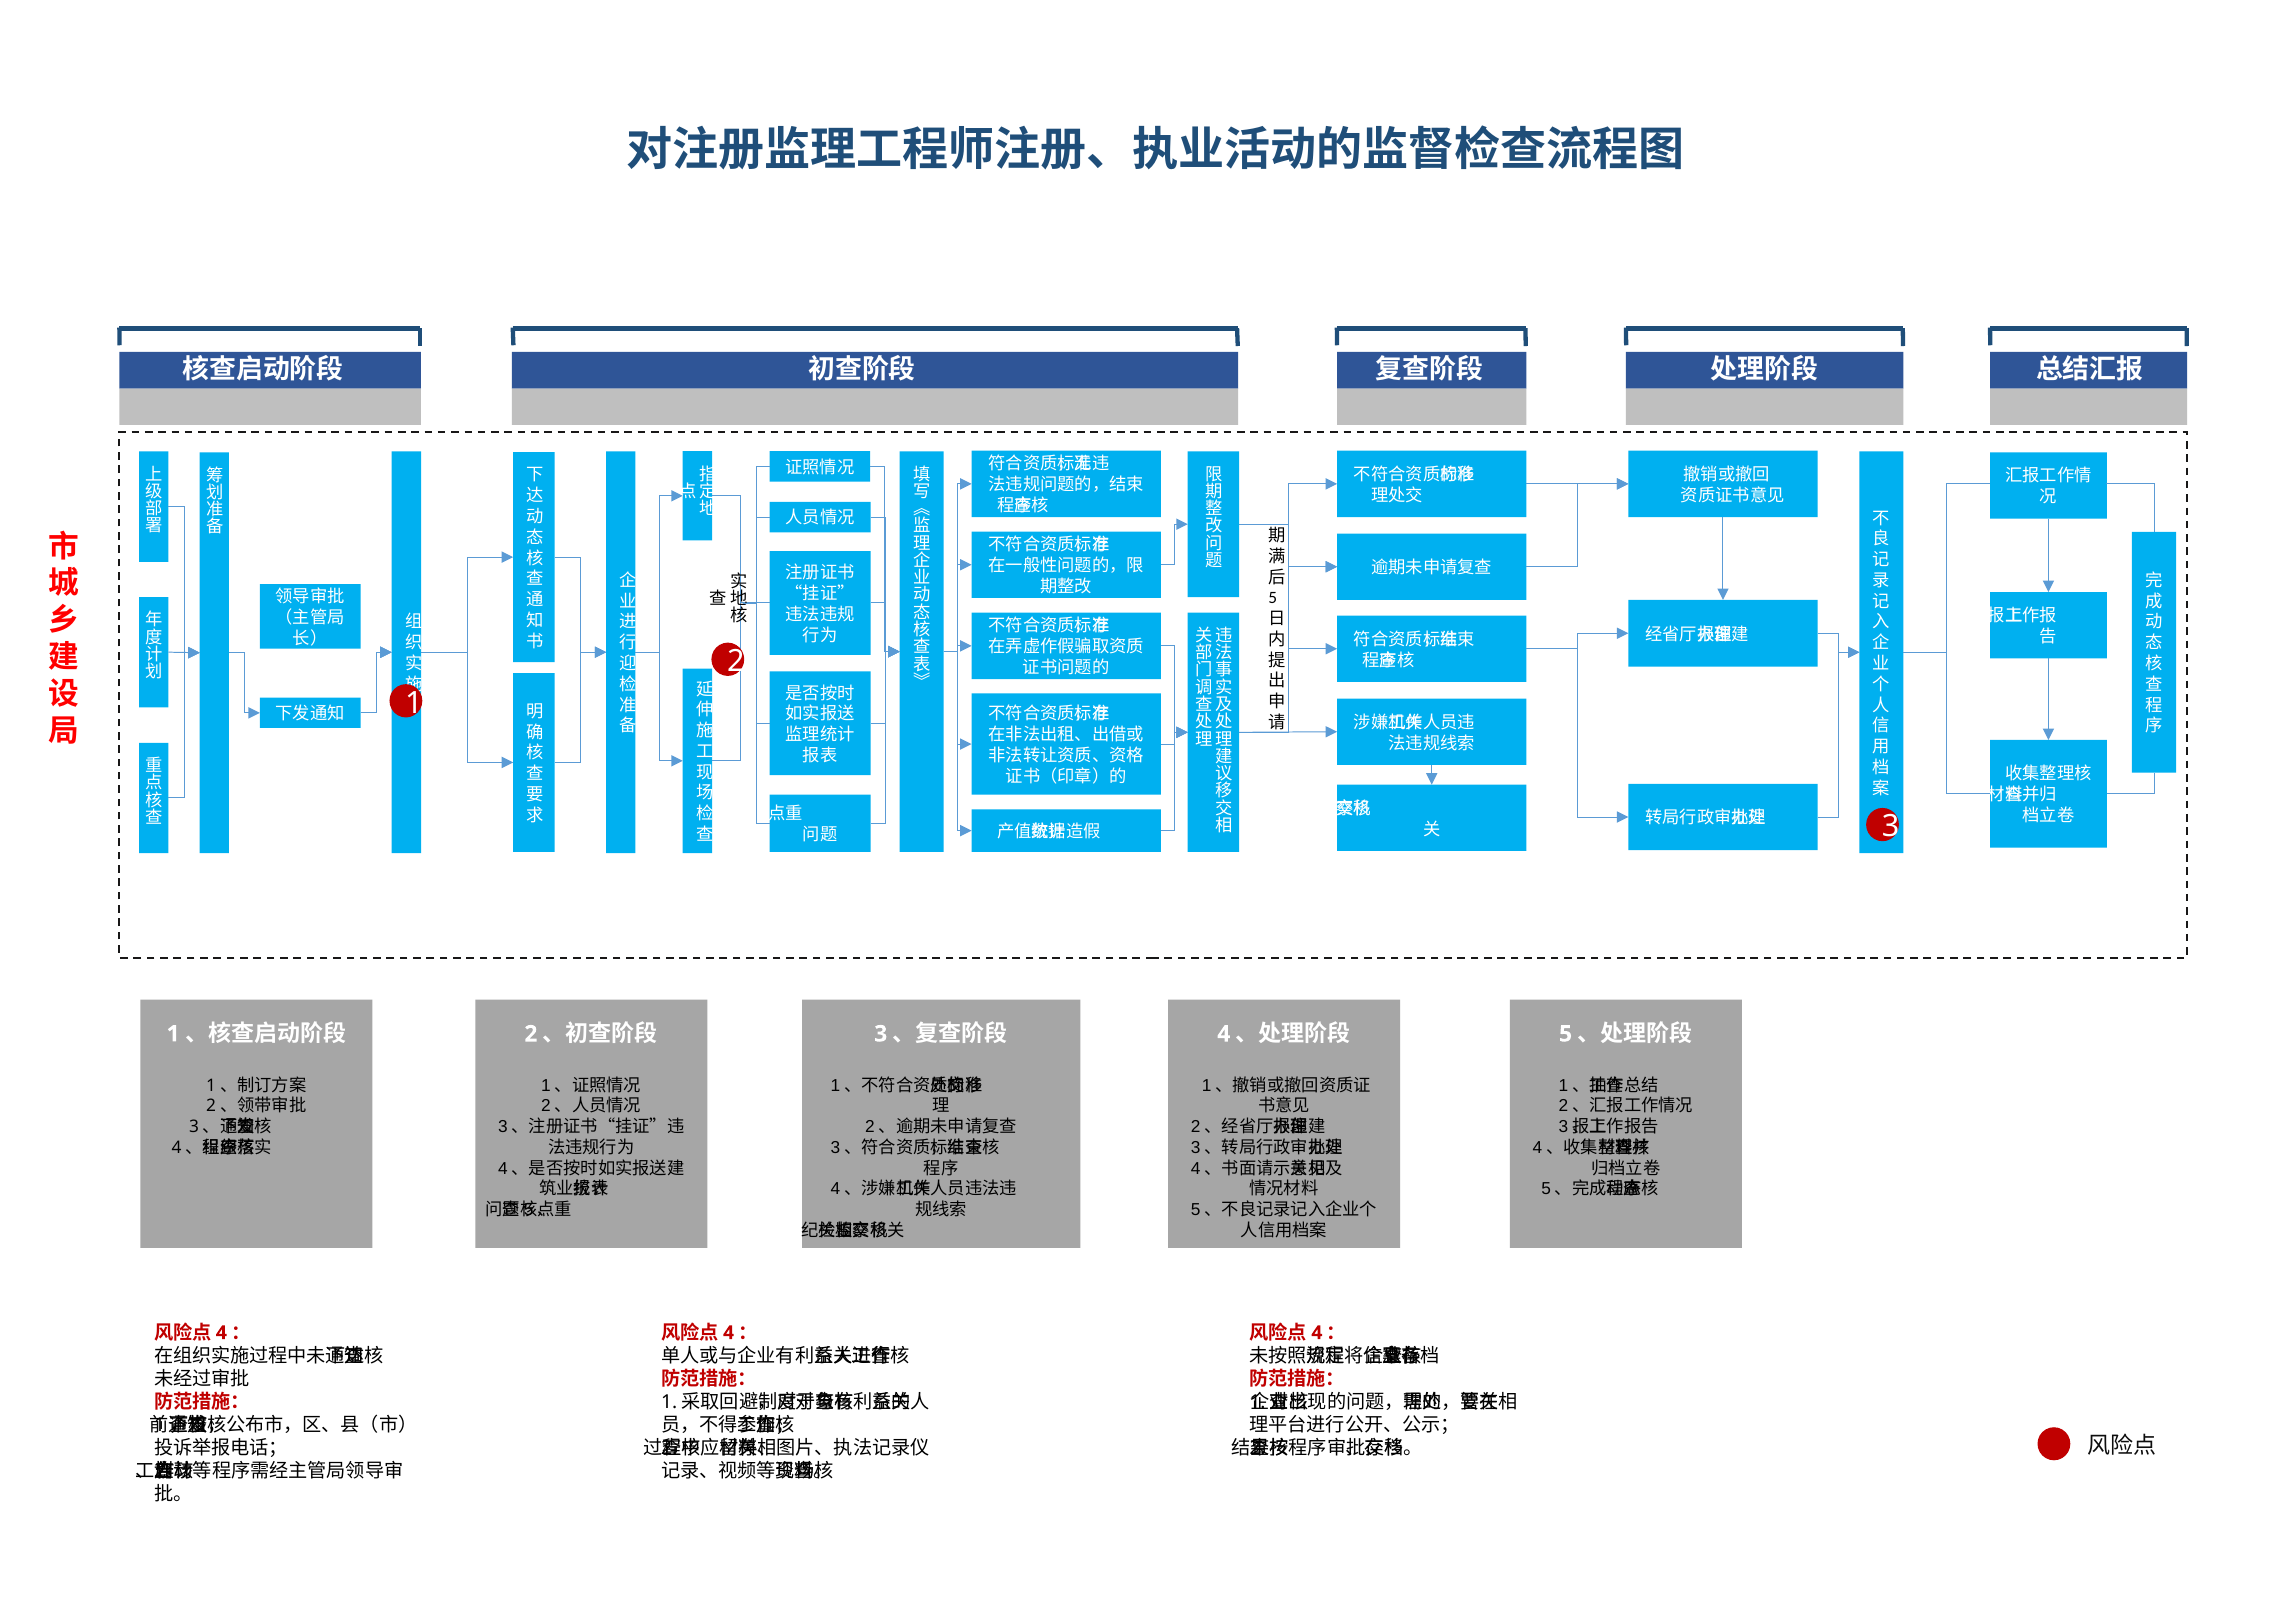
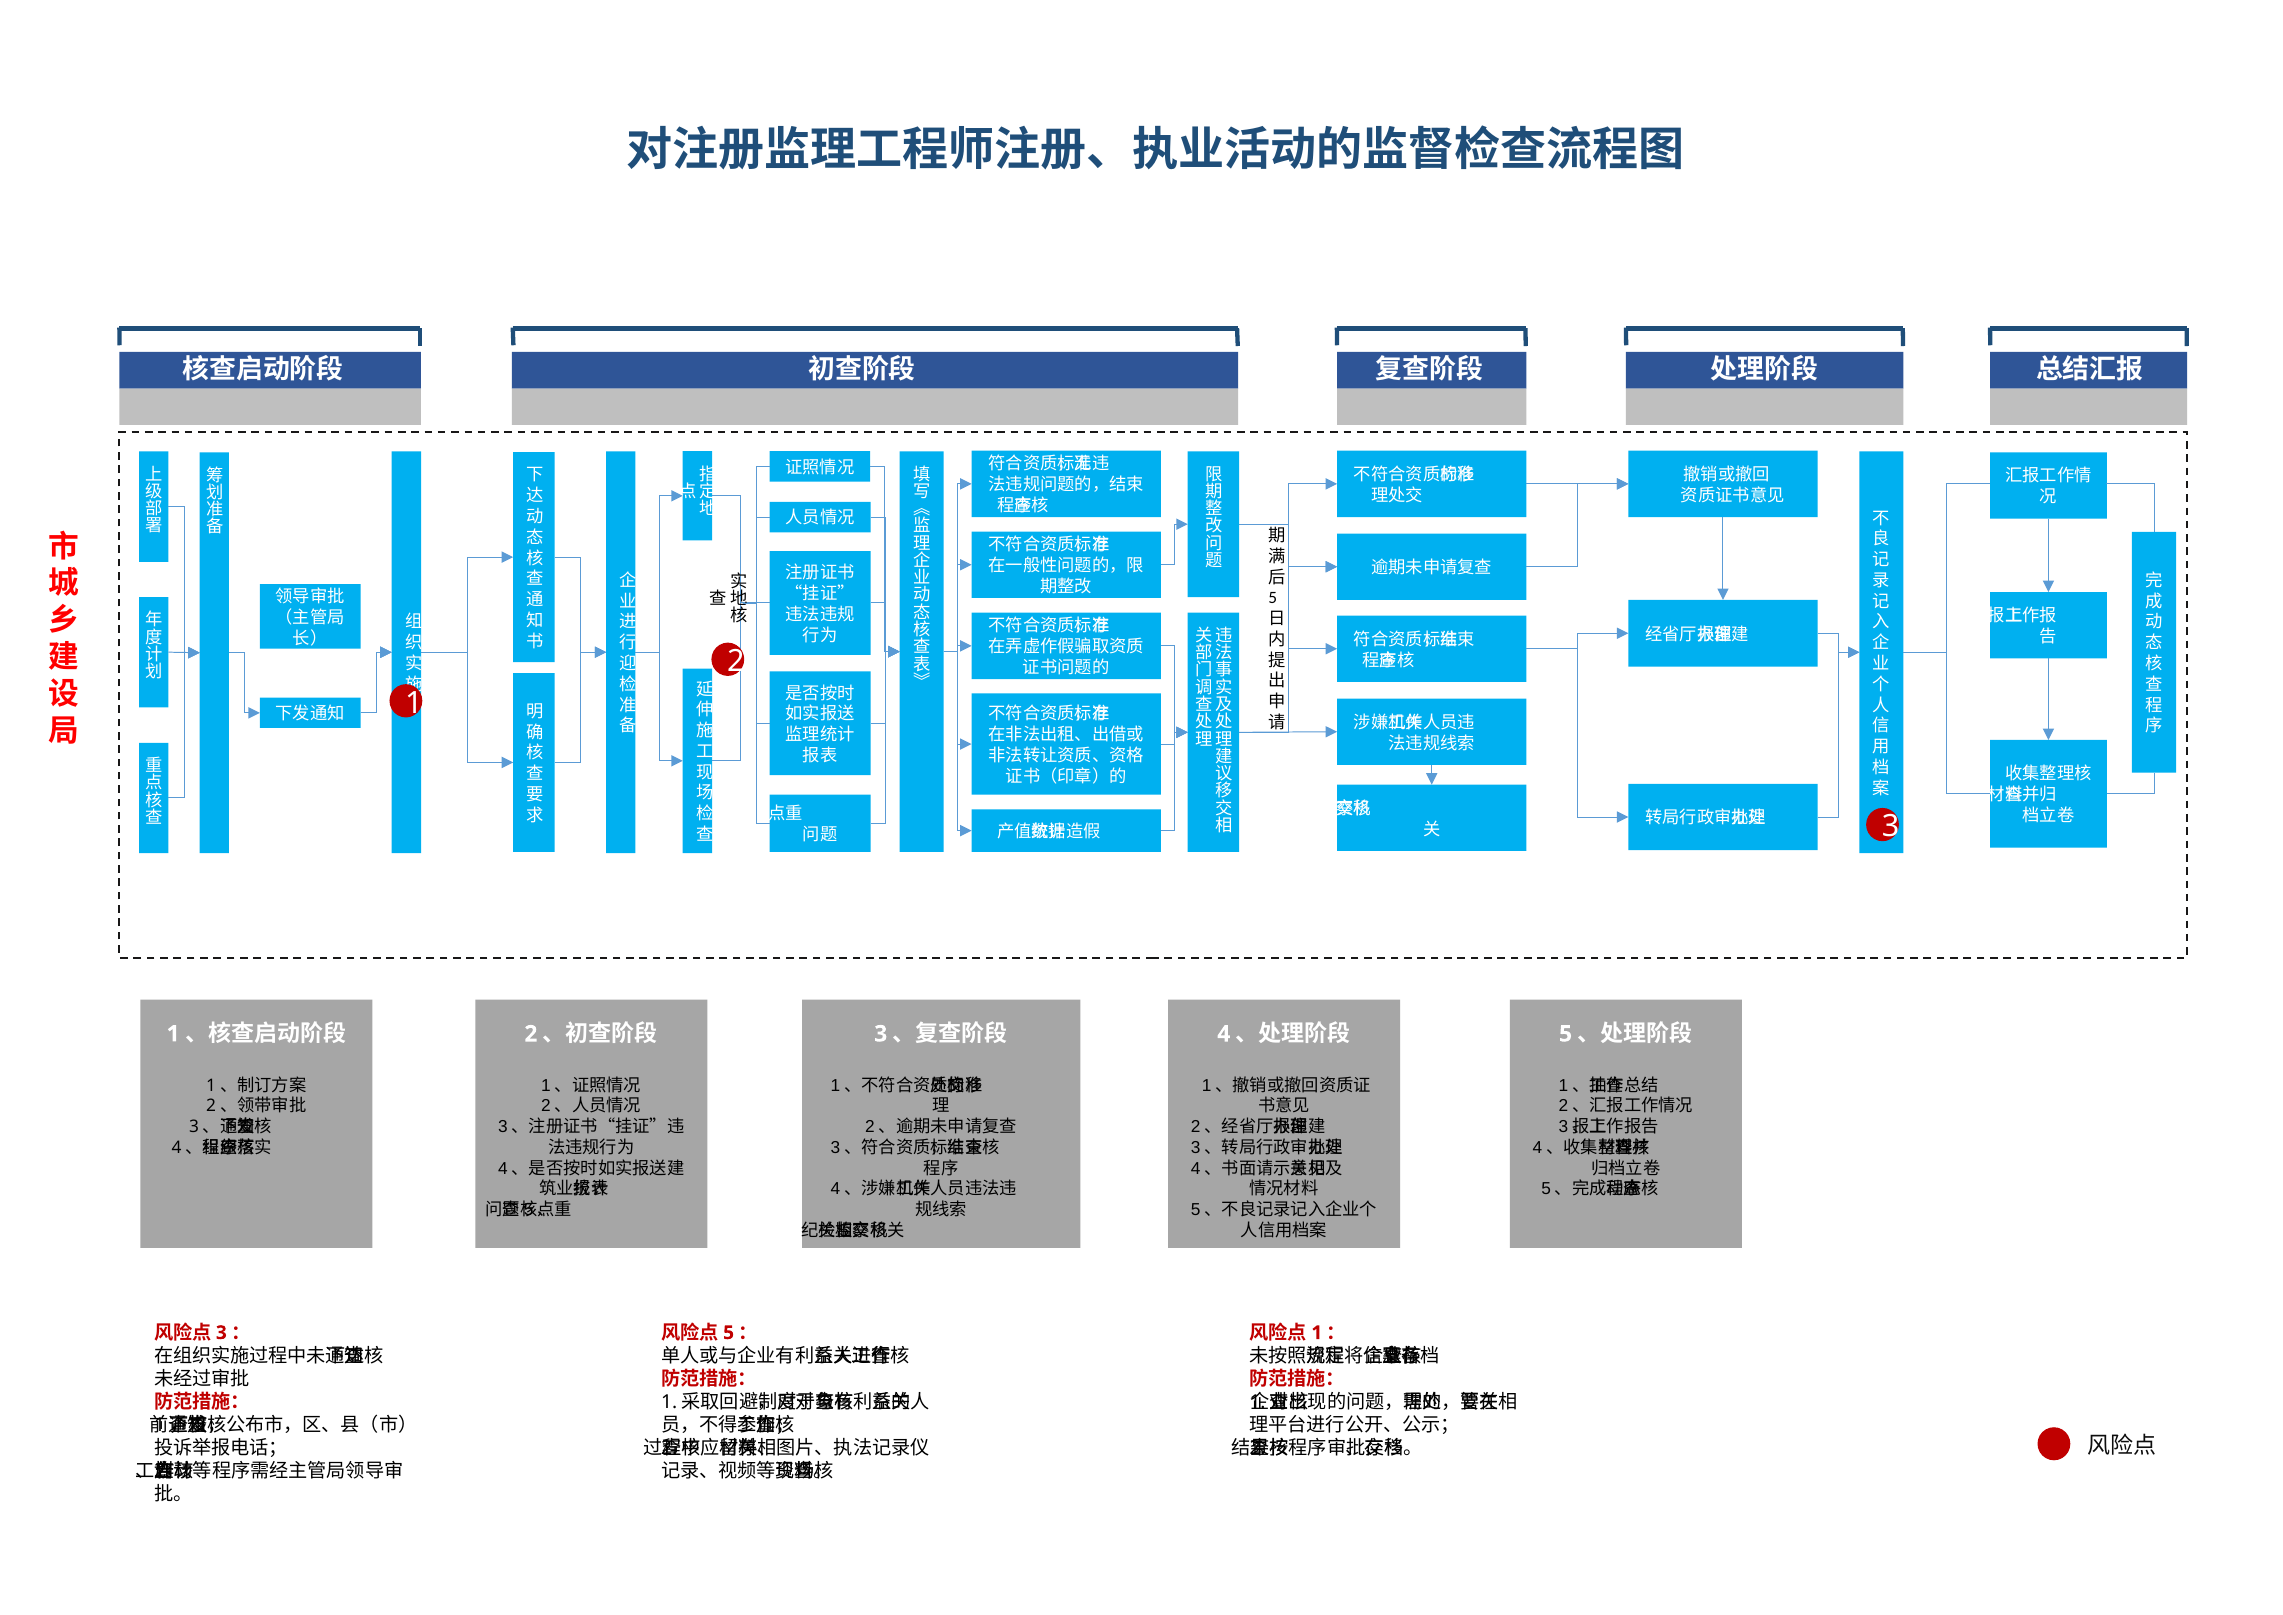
4 at (221, 1332): 4 -> 3
4 at (729, 1332): 4 -> 5
4 at (1317, 1332): 4 -> 1
